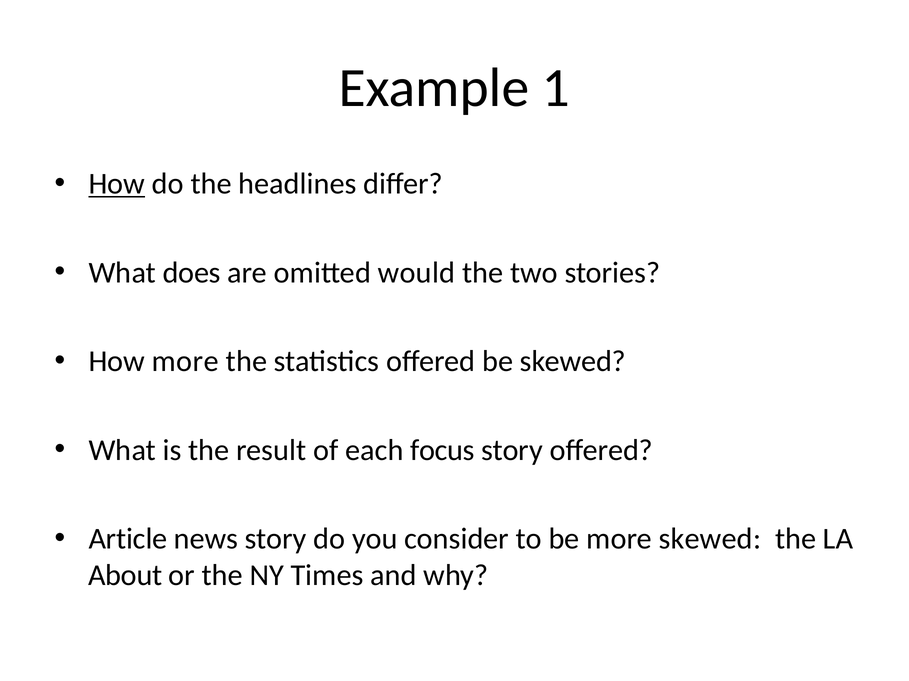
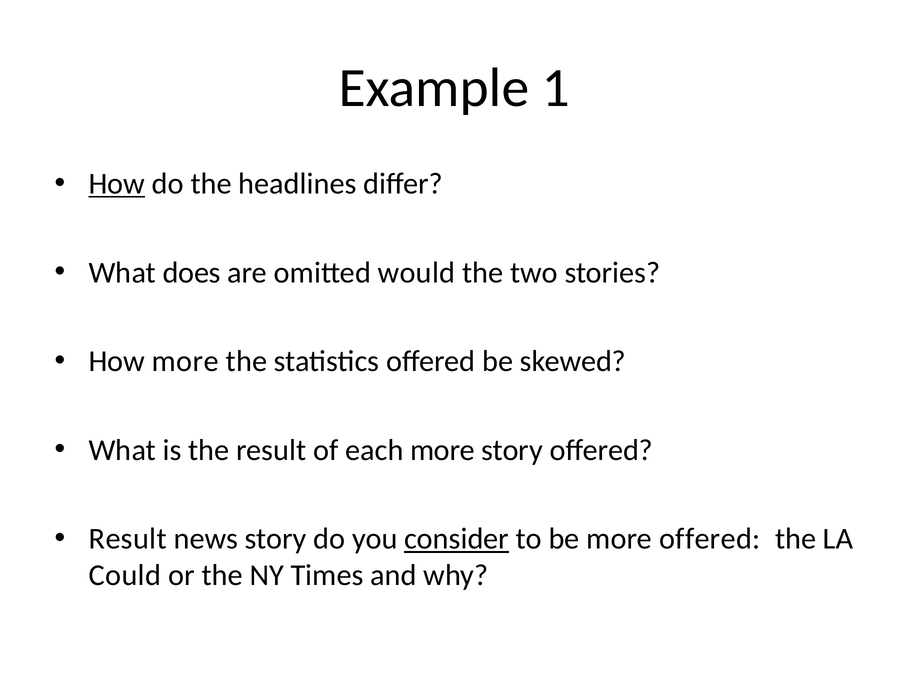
each focus: focus -> more
Article at (128, 540): Article -> Result
consider underline: none -> present
more skewed: skewed -> offered
About: About -> Could
